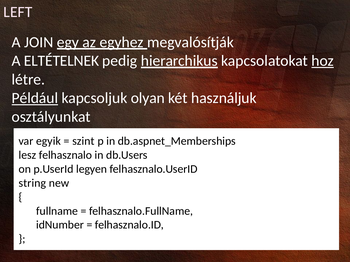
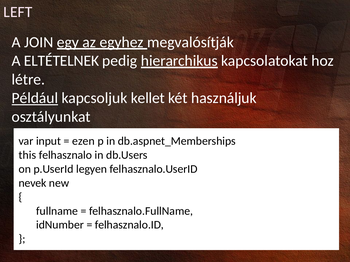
hoz underline: present -> none
olyan: olyan -> kellet
egyik: egyik -> input
szint: szint -> ezen
lesz: lesz -> this
string: string -> nevek
